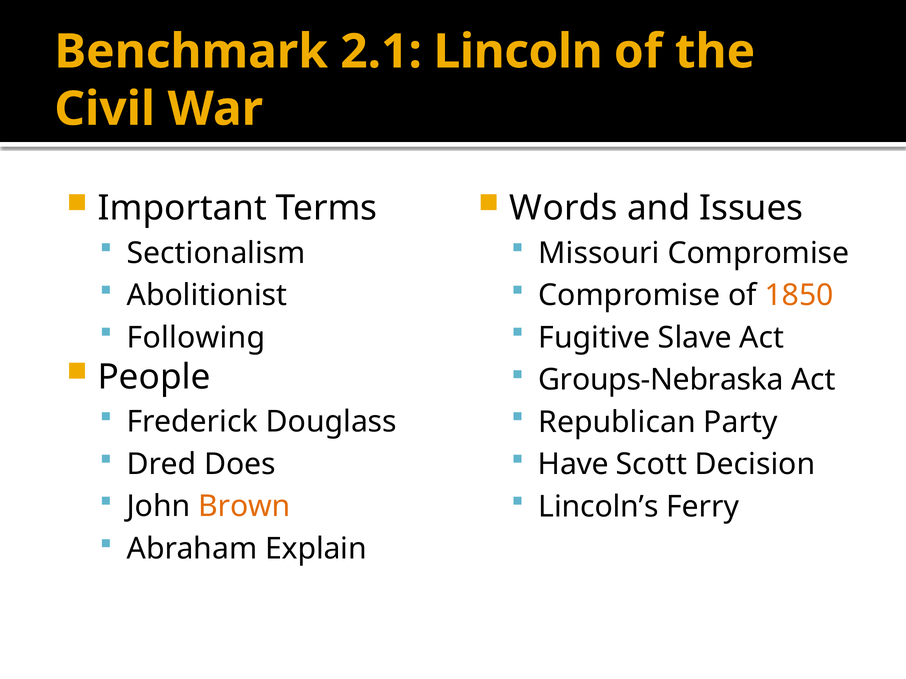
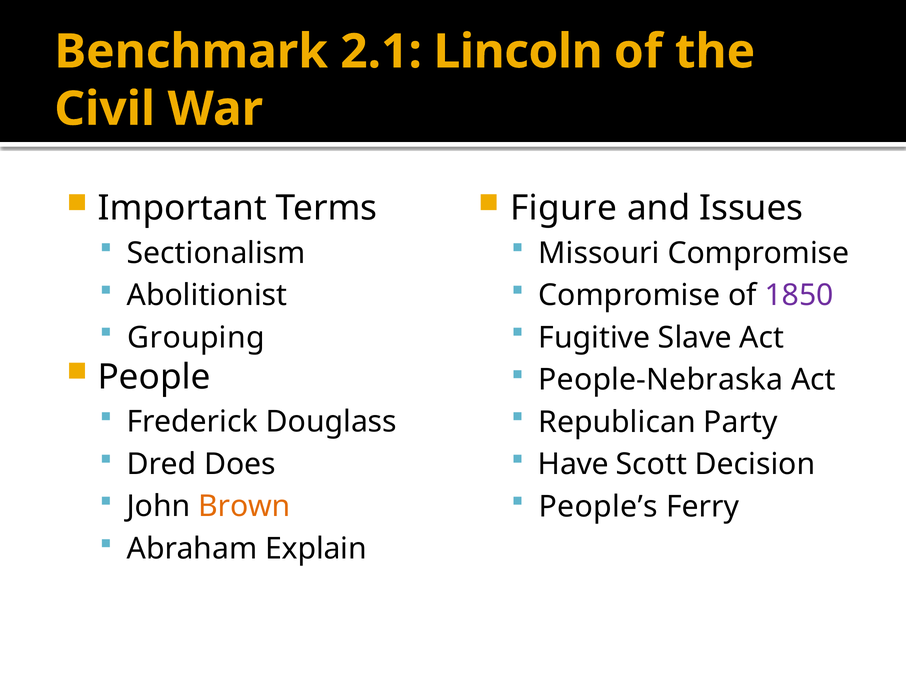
Words: Words -> Figure
1850 colour: orange -> purple
Following: Following -> Grouping
Groups-Nebraska: Groups-Nebraska -> People-Nebraska
Lincoln’s: Lincoln’s -> People’s
